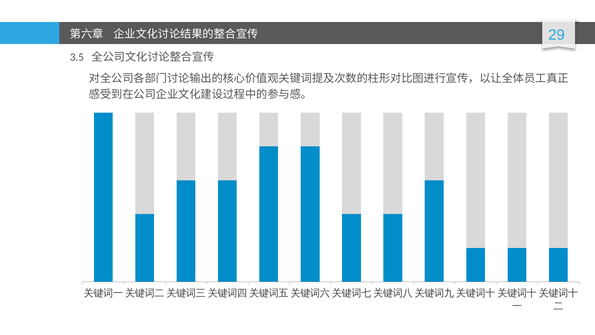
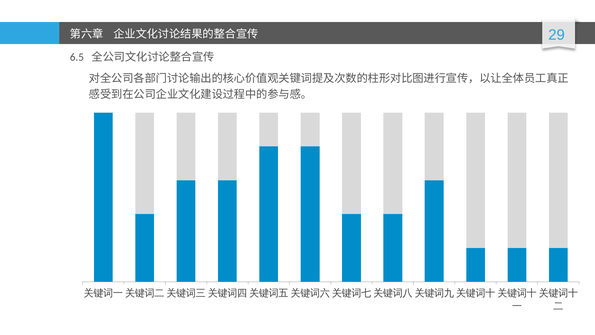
3.5: 3.5 -> 6.5
